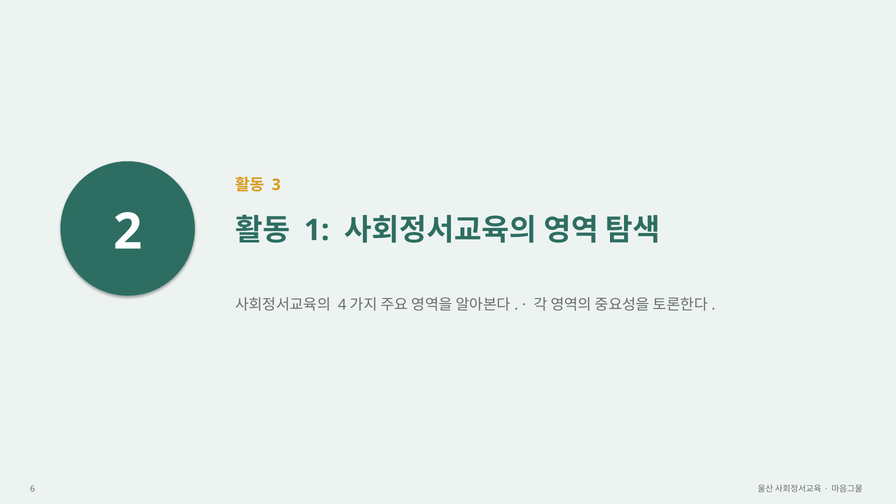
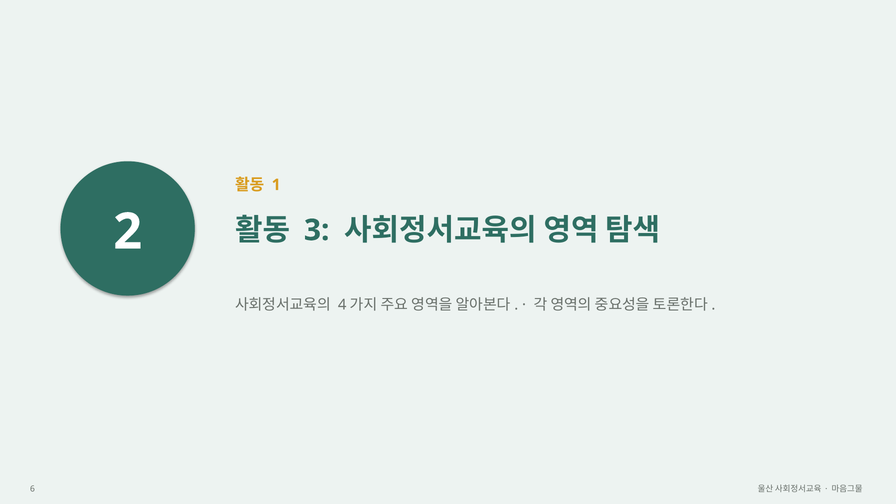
3: 3 -> 1
1: 1 -> 3
